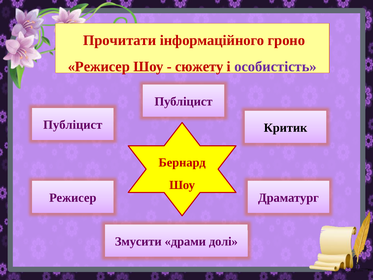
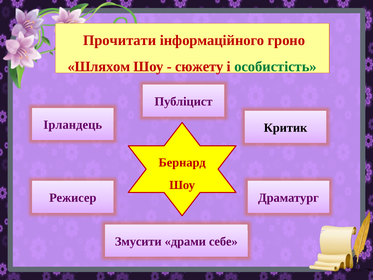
Режисер at (99, 66): Режисер -> Шляхом
особистість colour: purple -> green
Публіцист at (73, 125): Публіцист -> Ірландець
долі: долі -> себе
